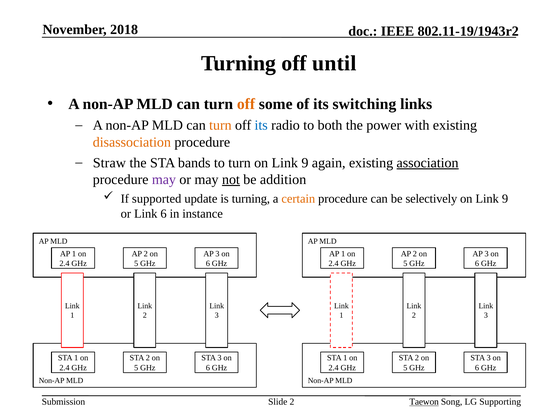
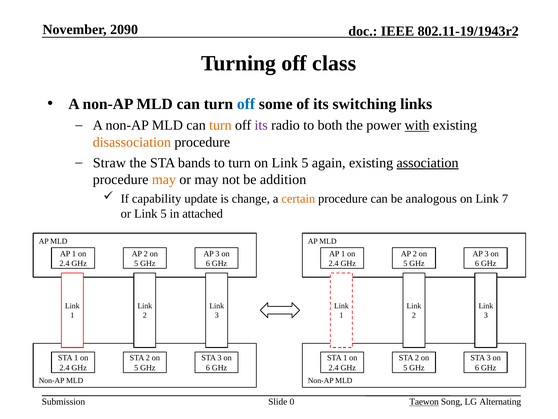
2018: 2018 -> 2090
until: until -> class
off at (246, 104) colour: orange -> blue
its at (261, 125) colour: blue -> purple
with underline: none -> present
turn on Link 9: 9 -> 5
may at (164, 179) colour: purple -> orange
not underline: present -> none
supported: supported -> capability
is turning: turning -> change
selectively: selectively -> analogous
9 at (505, 199): 9 -> 7
or Link 6: 6 -> 5
instance: instance -> attached
Slide 2: 2 -> 0
Supporting: Supporting -> Alternating
